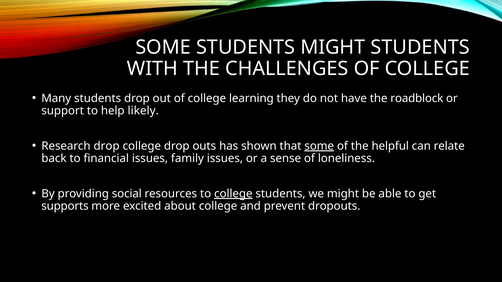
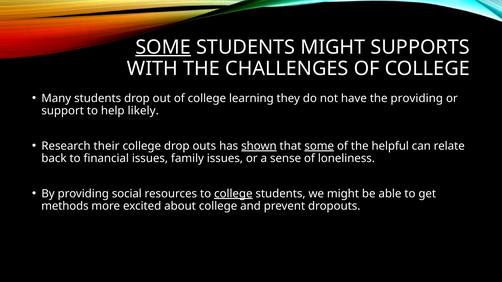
SOME at (163, 47) underline: none -> present
MIGHT STUDENTS: STUDENTS -> SUPPORTS
the roadblock: roadblock -> providing
Research drop: drop -> their
shown underline: none -> present
supports: supports -> methods
